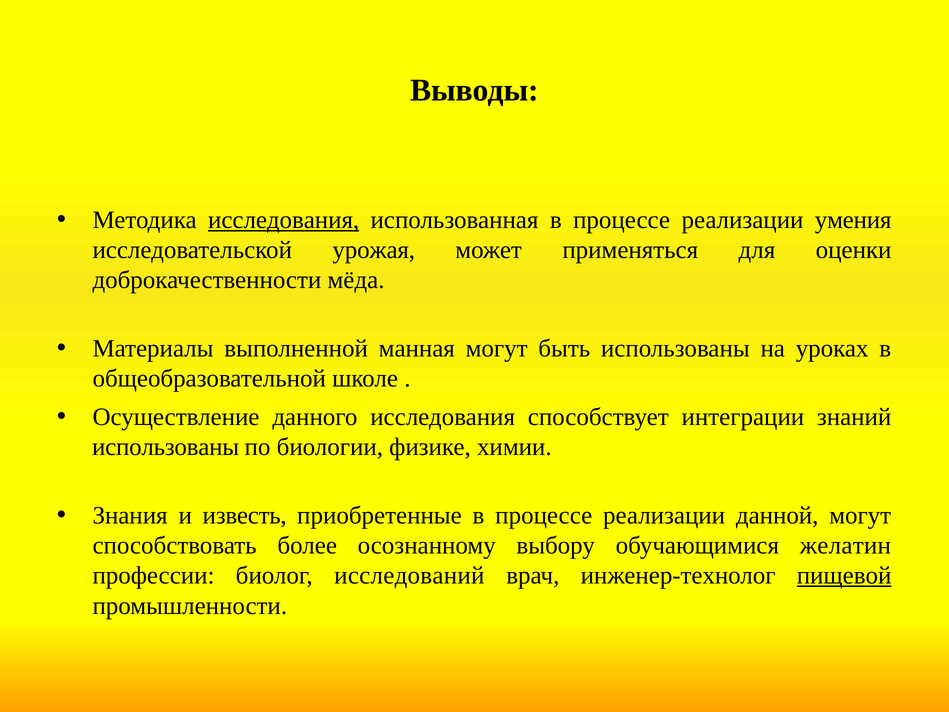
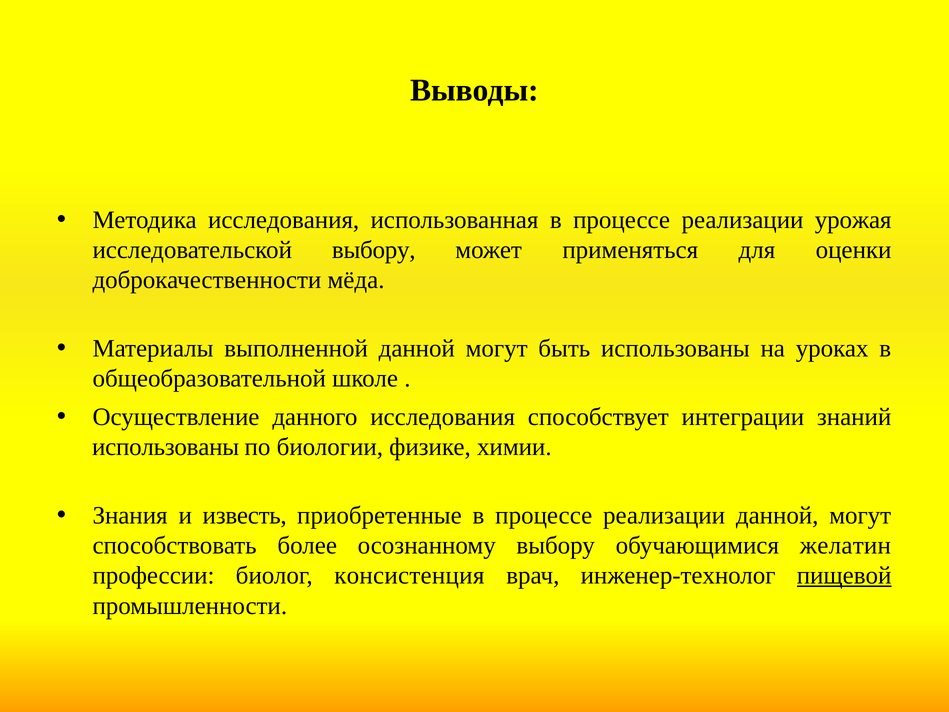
исследования at (284, 220) underline: present -> none
умения: умения -> урожая
исследовательской урожая: урожая -> выбору
выполненной манная: манная -> данной
исследований: исследований -> консистенция
